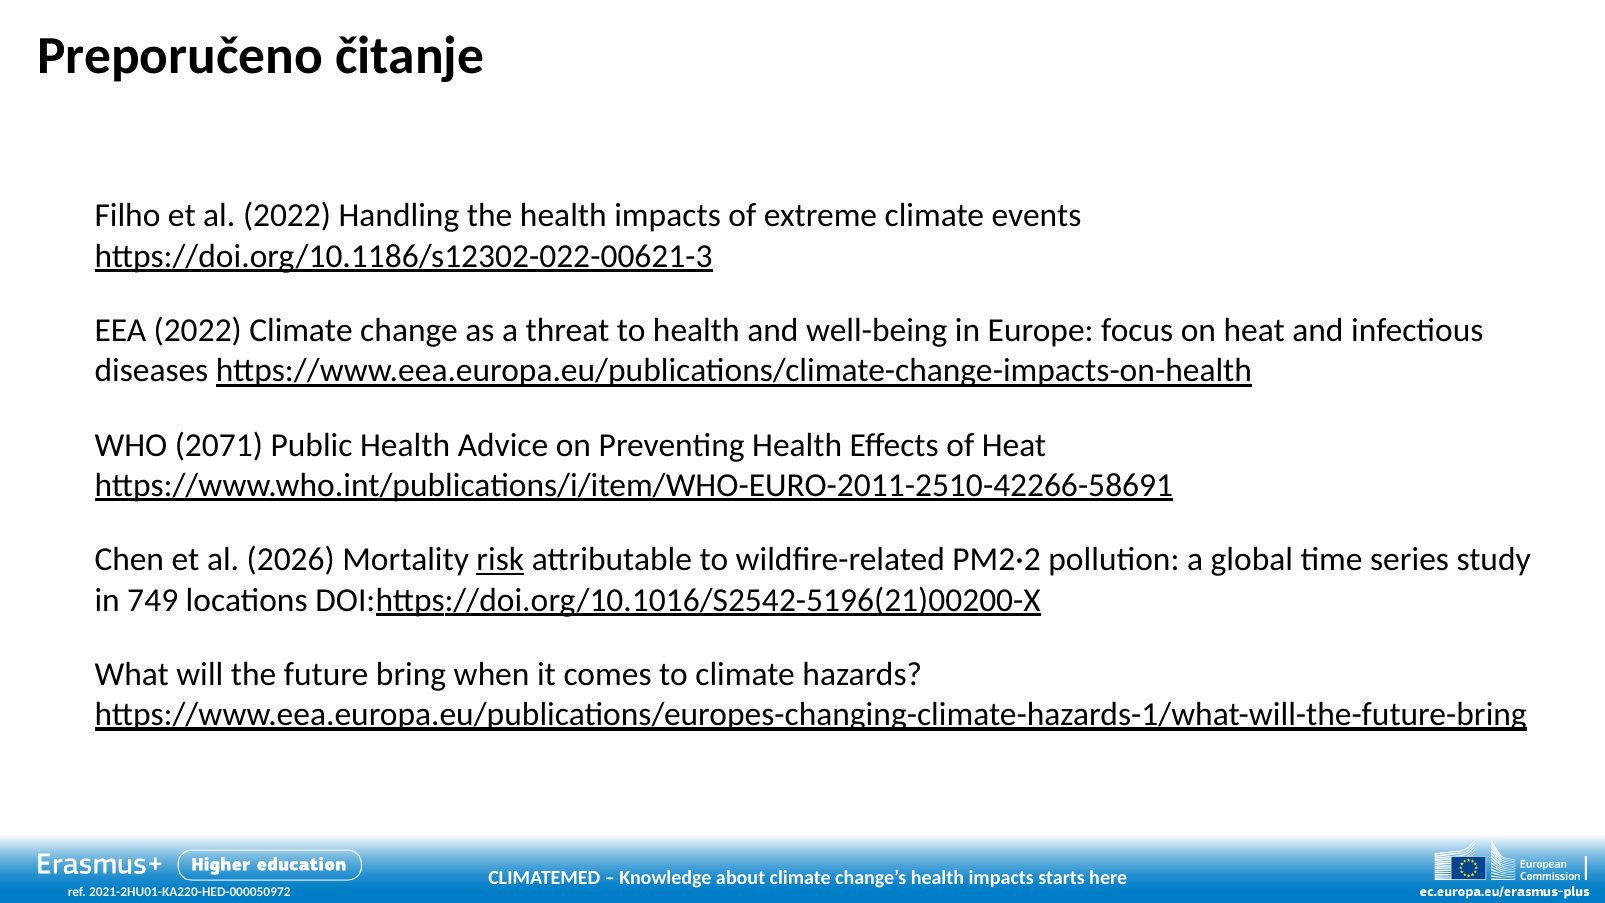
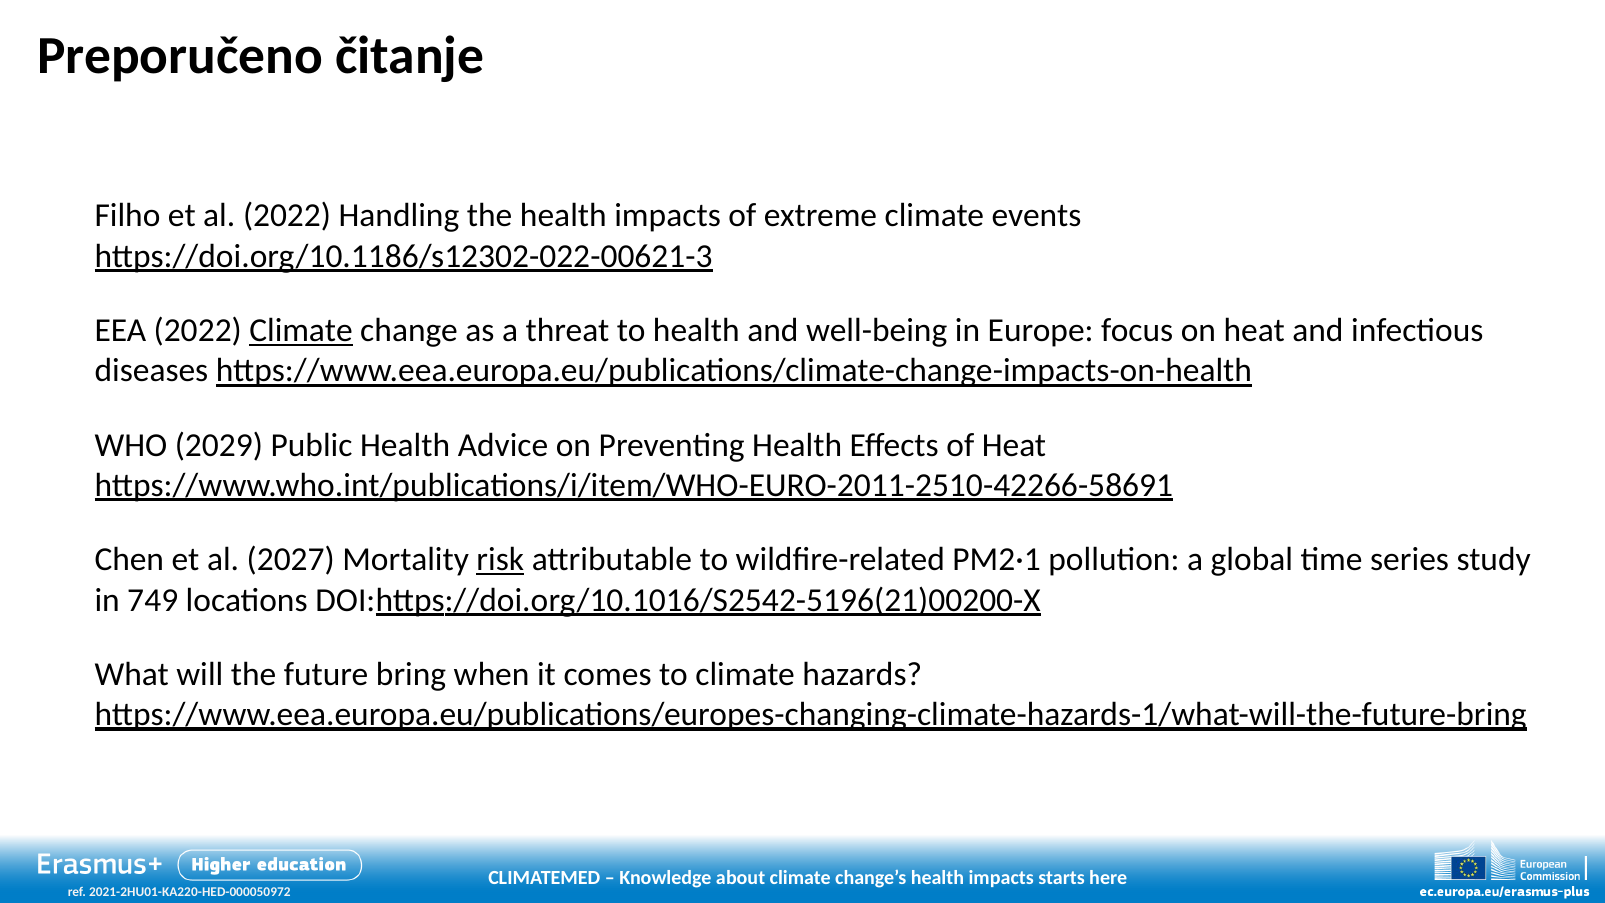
Climate at (301, 330) underline: none -> present
2071: 2071 -> 2029
2026: 2026 -> 2027
PM2·2: PM2·2 -> PM2·1
